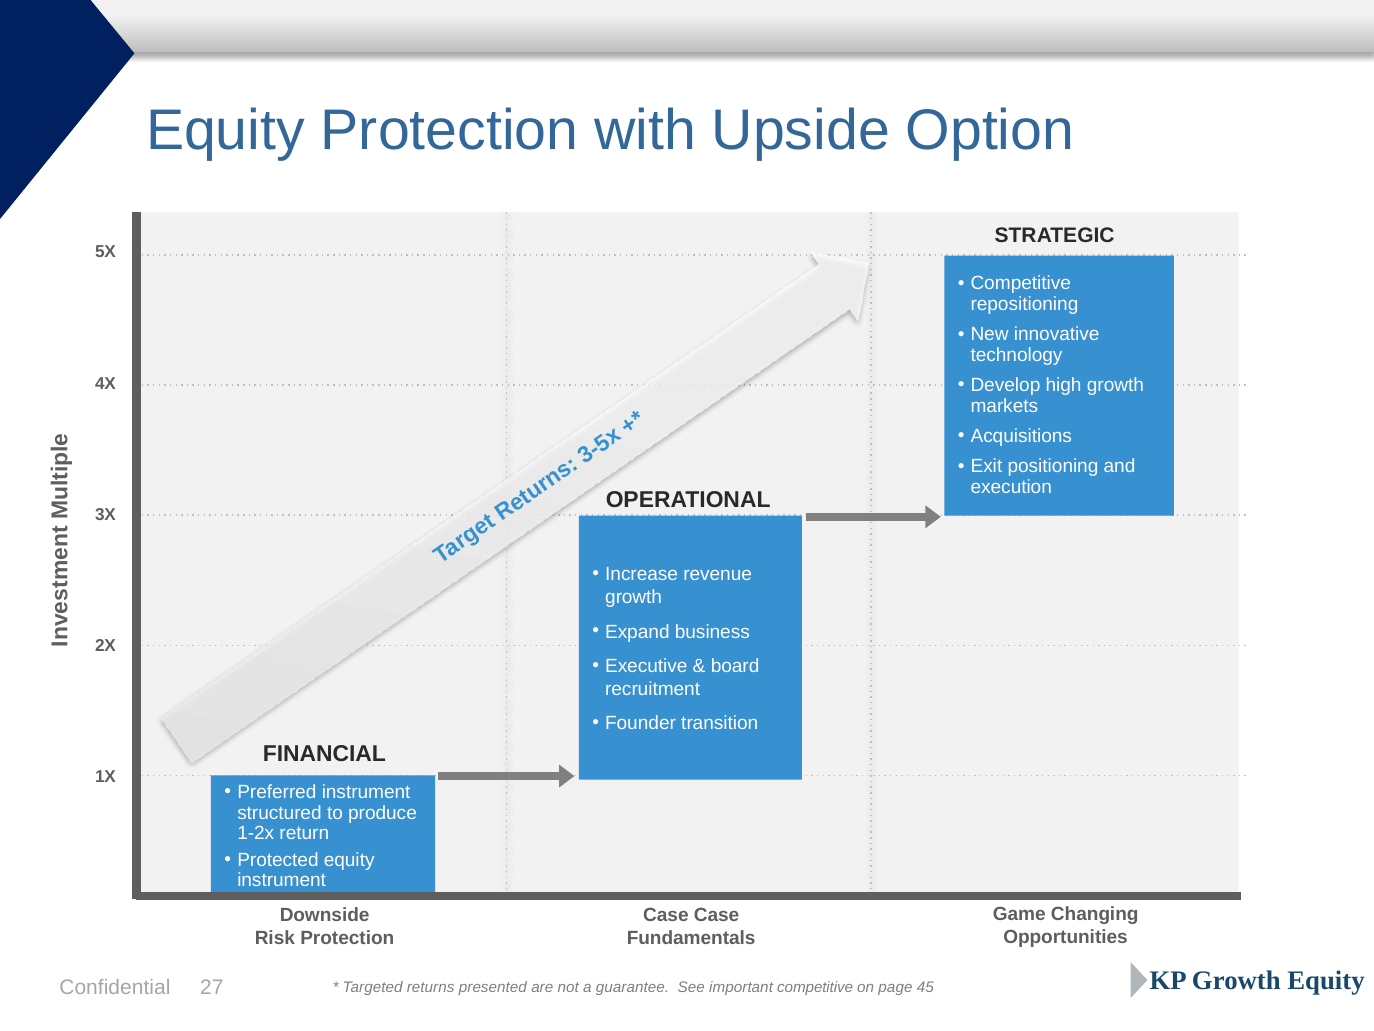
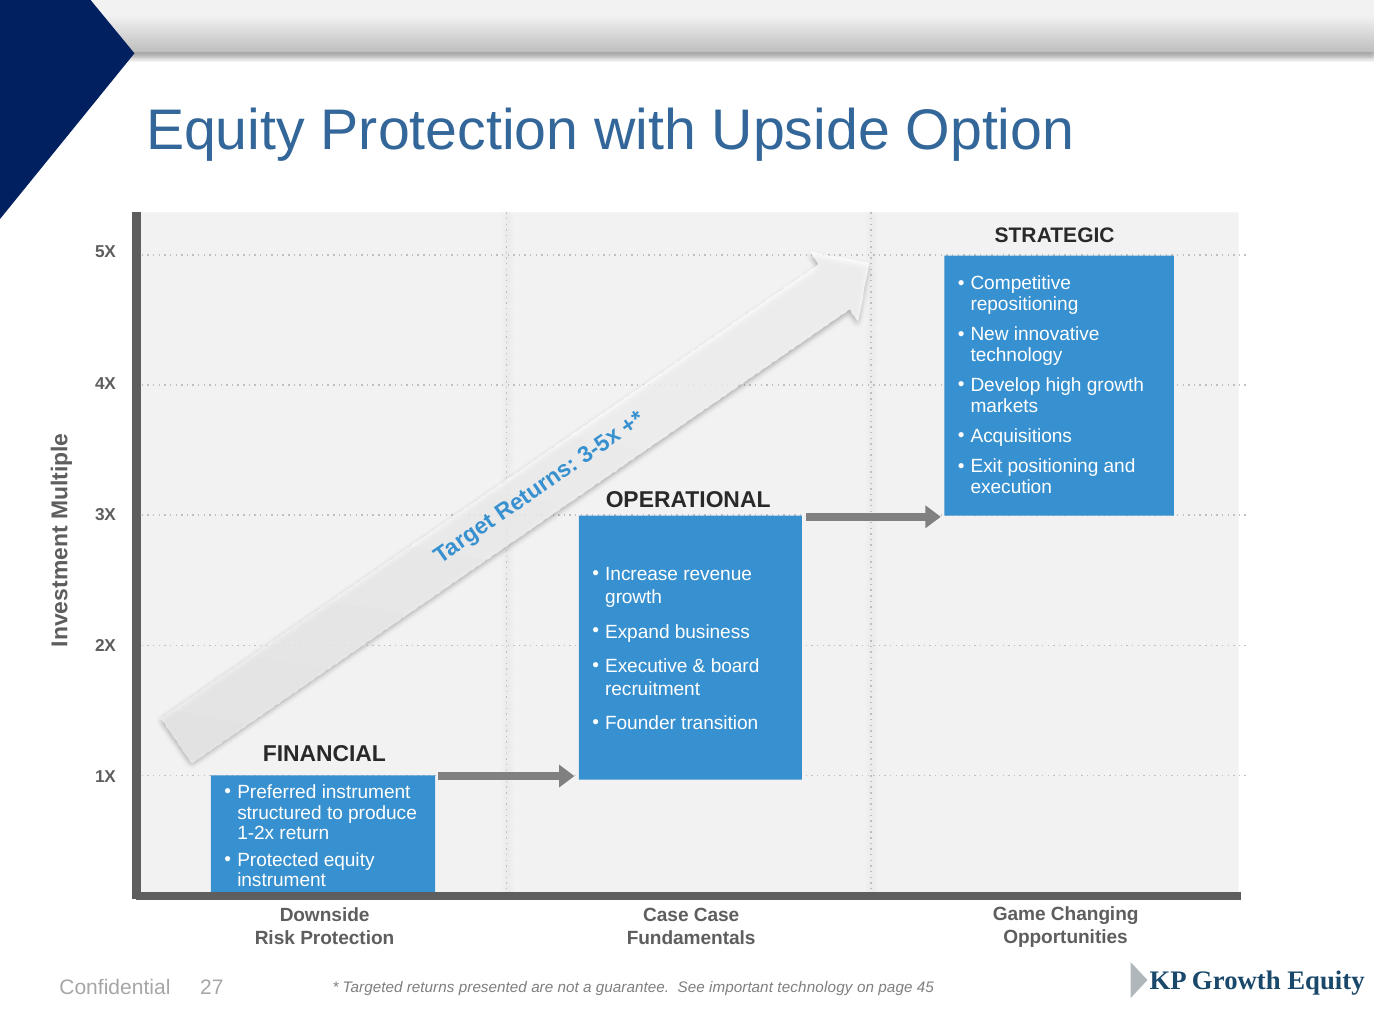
important competitive: competitive -> technology
